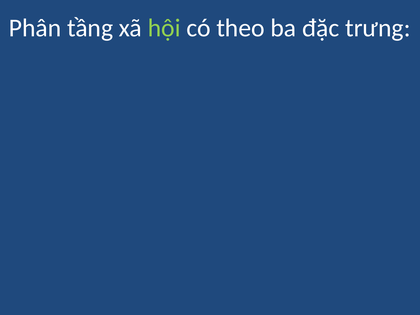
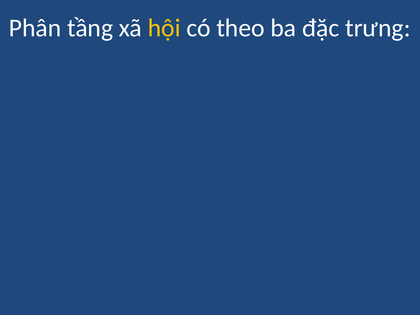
hội colour: light green -> yellow
